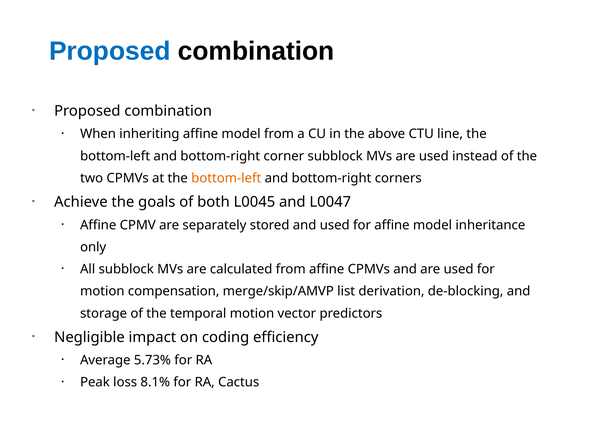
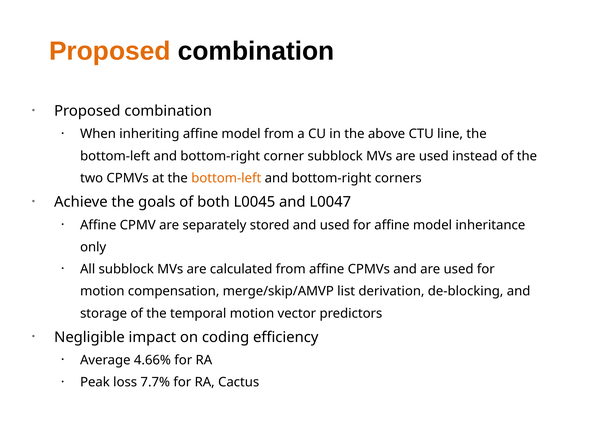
Proposed at (110, 51) colour: blue -> orange
5.73%: 5.73% -> 4.66%
8.1%: 8.1% -> 7.7%
